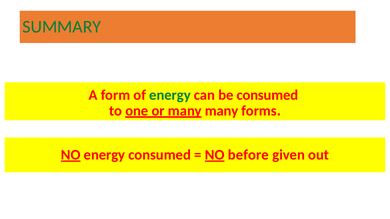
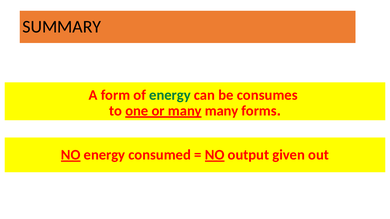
SUMMARY colour: green -> black
be consumed: consumed -> consumes
before: before -> output
